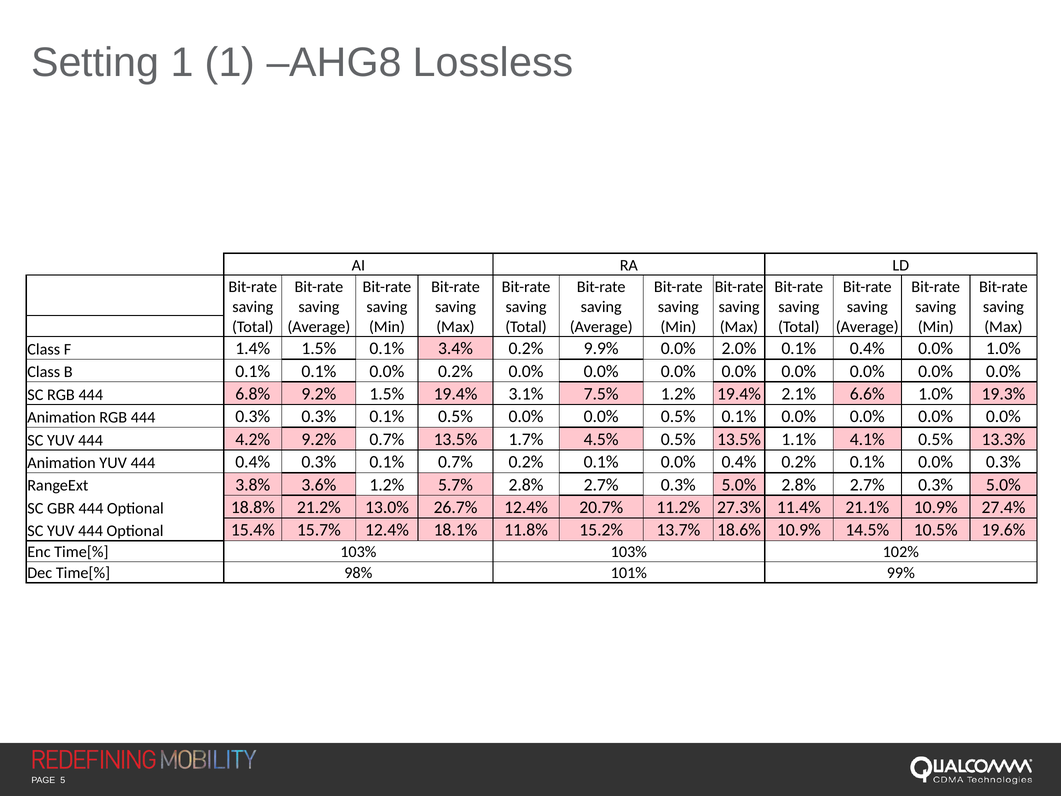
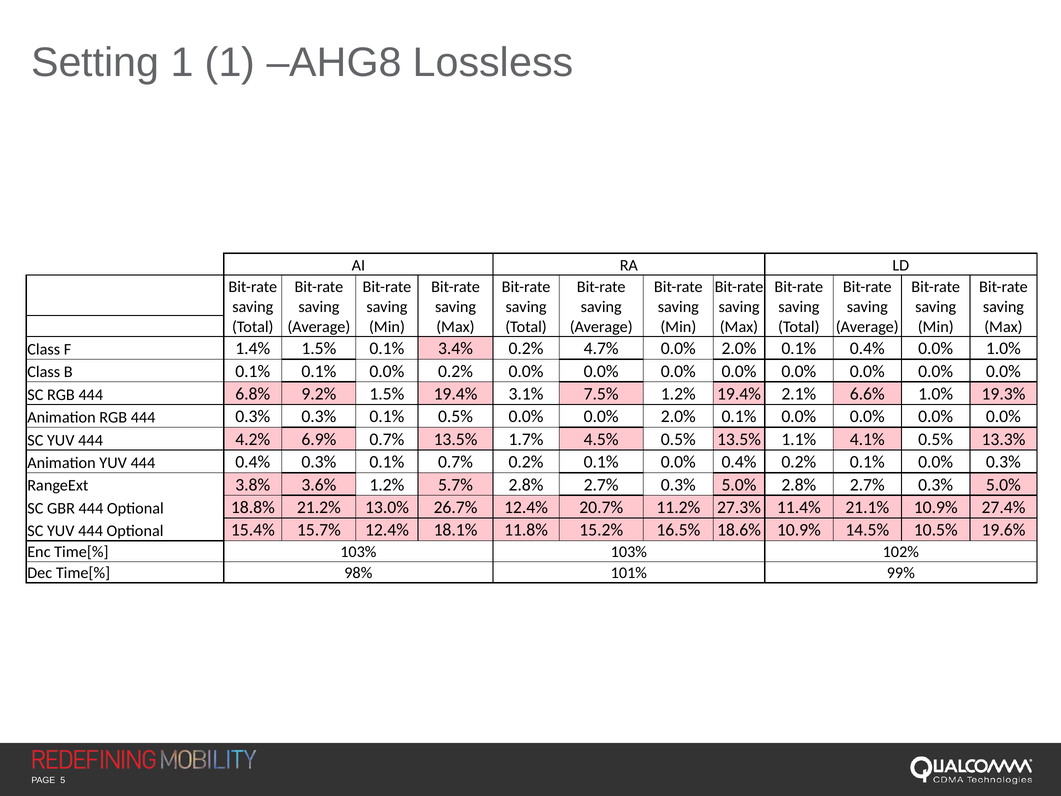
9.9%: 9.9% -> 4.7%
0.0% 0.0% 0.5%: 0.5% -> 2.0%
4.2% 9.2%: 9.2% -> 6.9%
13.7%: 13.7% -> 16.5%
